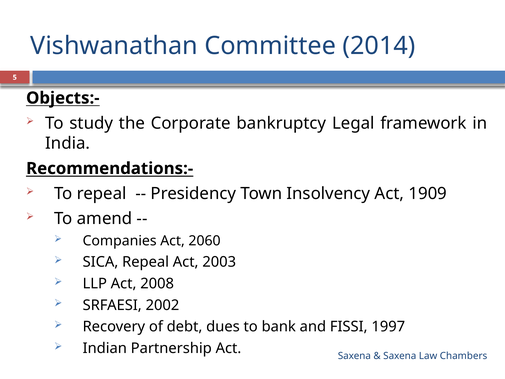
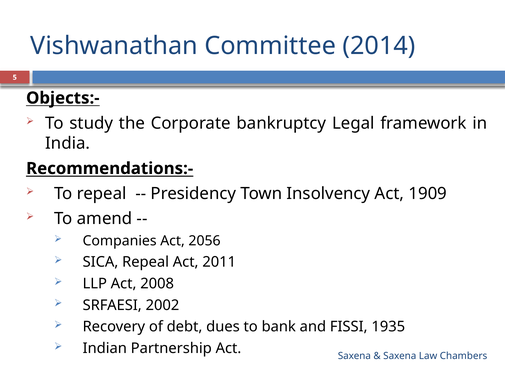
2060: 2060 -> 2056
2003: 2003 -> 2011
1997: 1997 -> 1935
